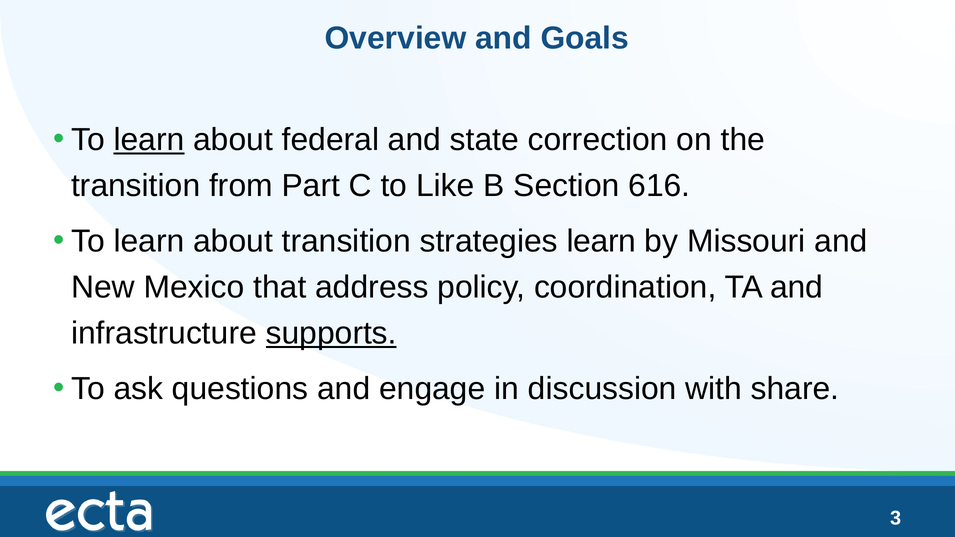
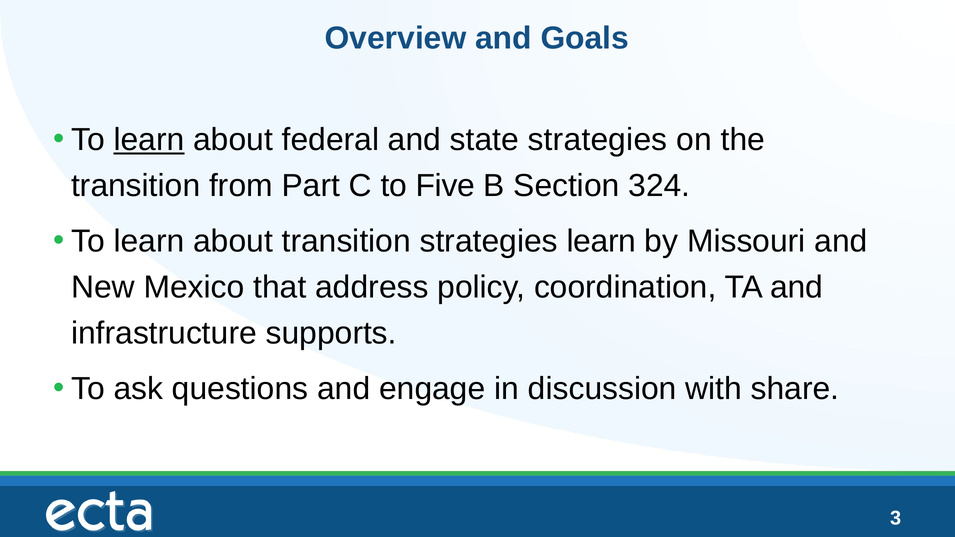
state correction: correction -> strategies
Like: Like -> Five
616: 616 -> 324
supports underline: present -> none
